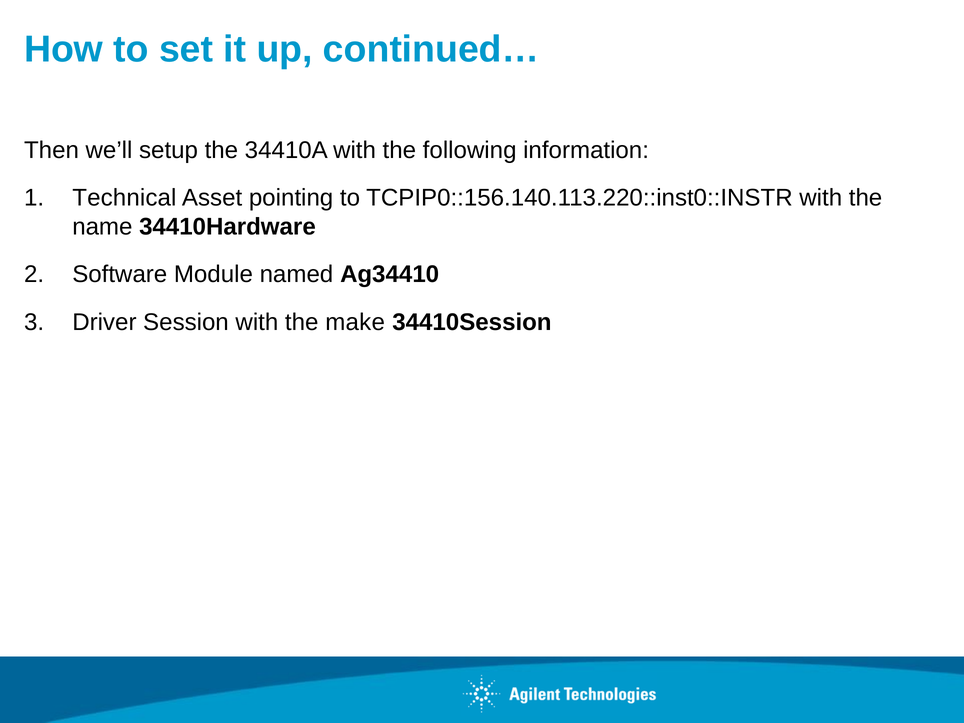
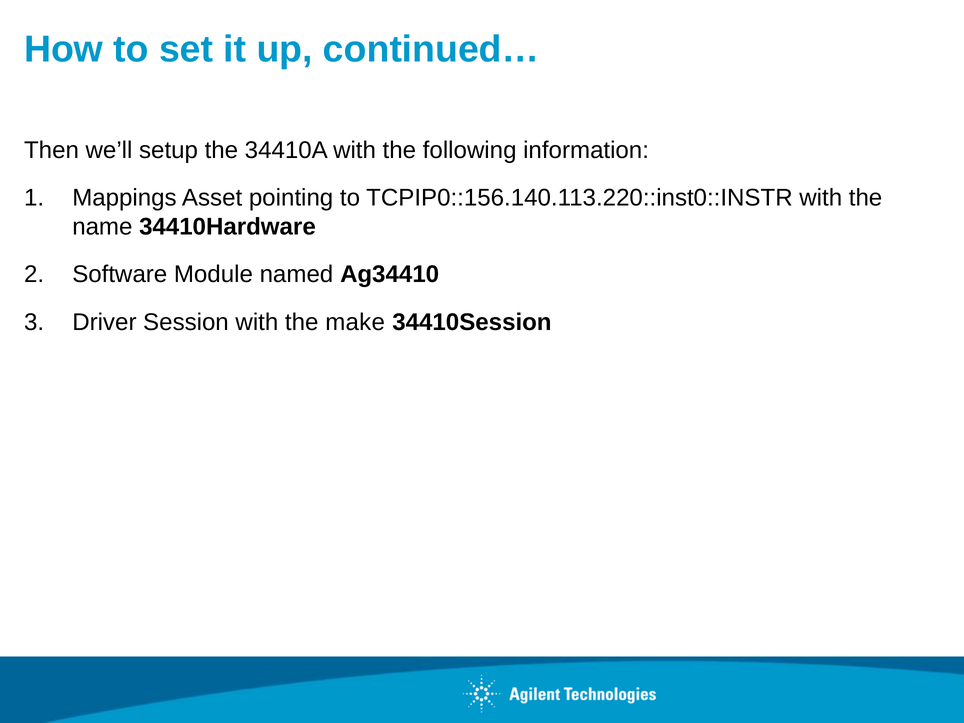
Technical: Technical -> Mappings
